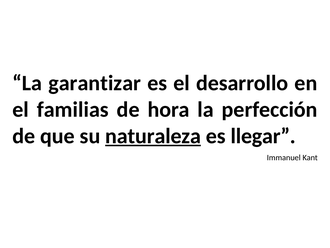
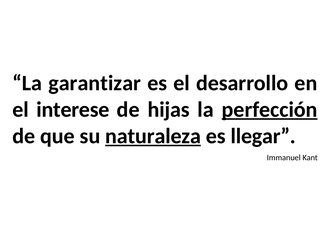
familias: familias -> interese
hora: hora -> hijas
perfección underline: none -> present
